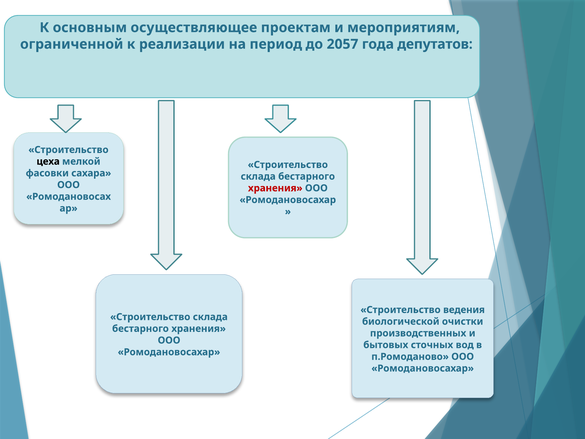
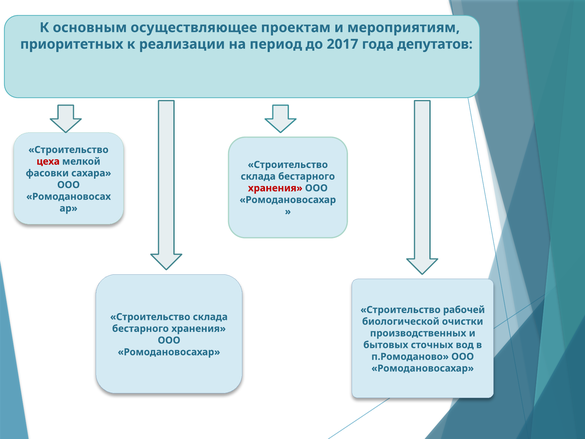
ограниченной: ограниченной -> приоритетных
2057: 2057 -> 2017
цеха colour: black -> red
ведения: ведения -> рабочей
